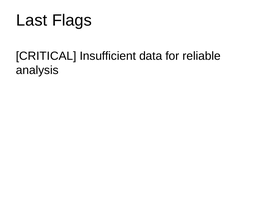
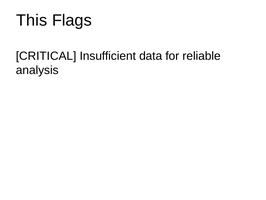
Last: Last -> This
